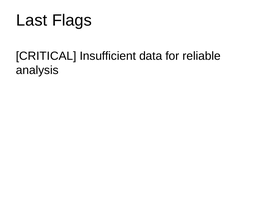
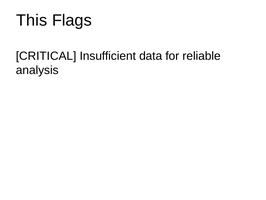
Last: Last -> This
